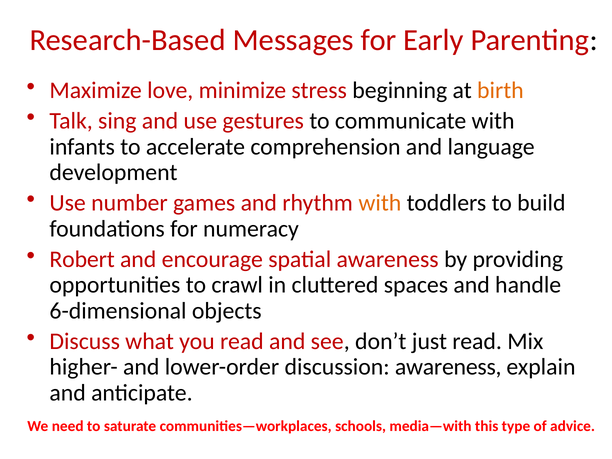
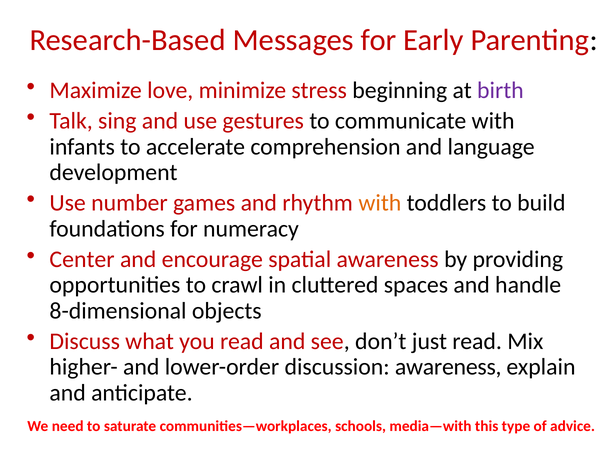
birth colour: orange -> purple
Robert: Robert -> Center
6-dimensional: 6-dimensional -> 8-dimensional
